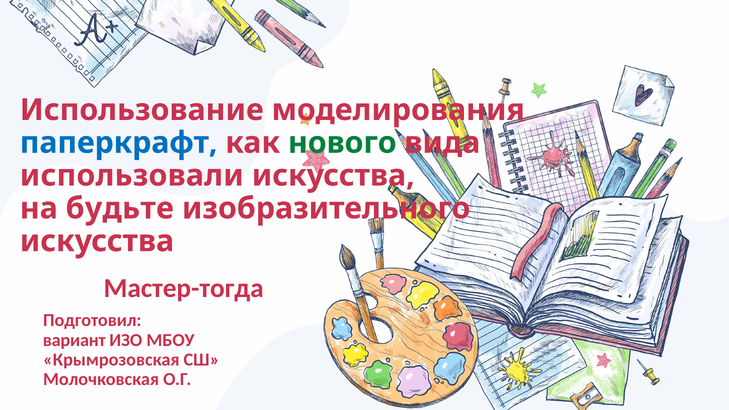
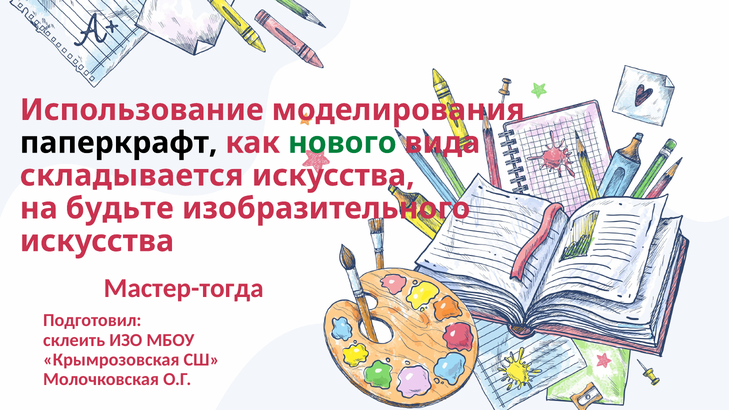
паперкрафт colour: blue -> black
использовали: использовали -> складывается
вариант: вариант -> склеить
